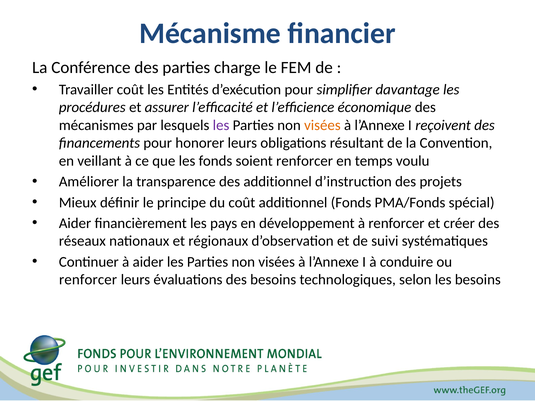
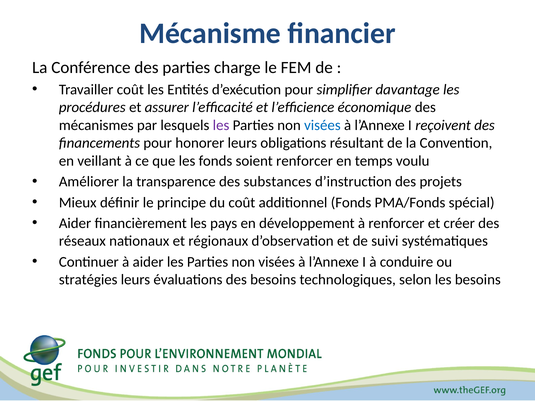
visées at (322, 125) colour: orange -> blue
des additionnel: additionnel -> substances
renforcer at (88, 280): renforcer -> stratégies
